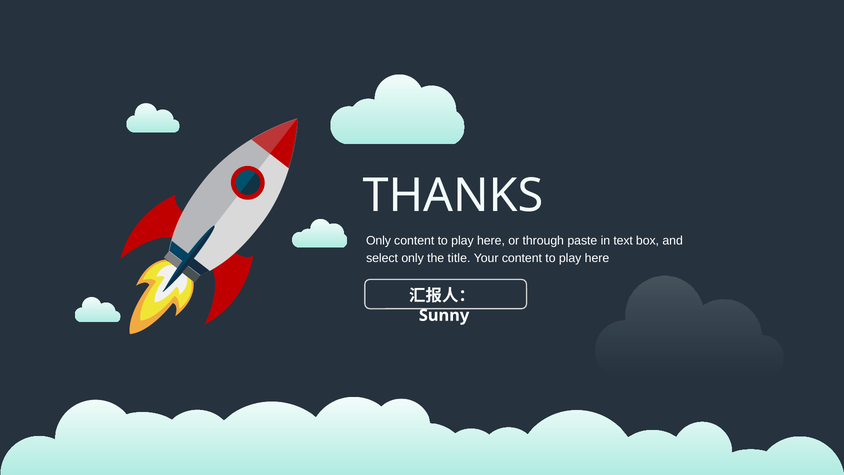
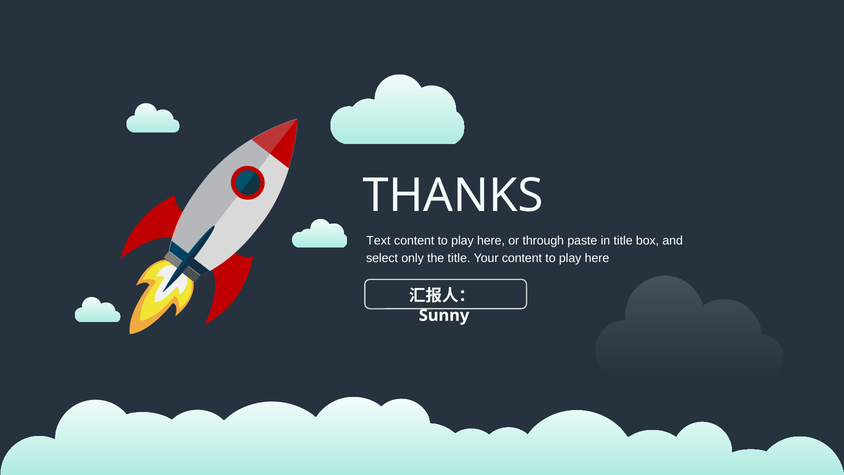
Only at (379, 241): Only -> Text
in text: text -> title
